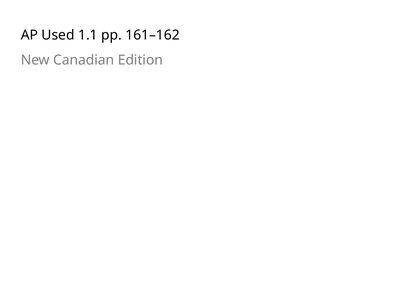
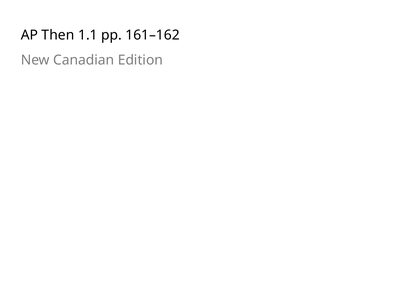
Used: Used -> Then
